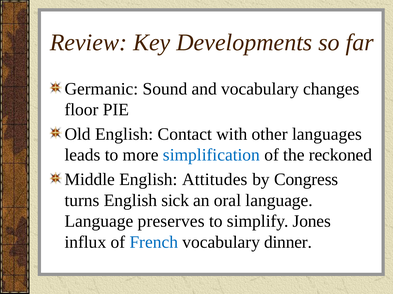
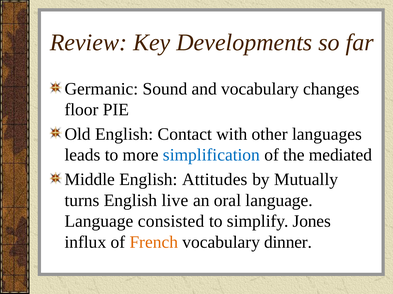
reckoned: reckoned -> mediated
Congress: Congress -> Mutually
sick: sick -> live
preserves: preserves -> consisted
French colour: blue -> orange
